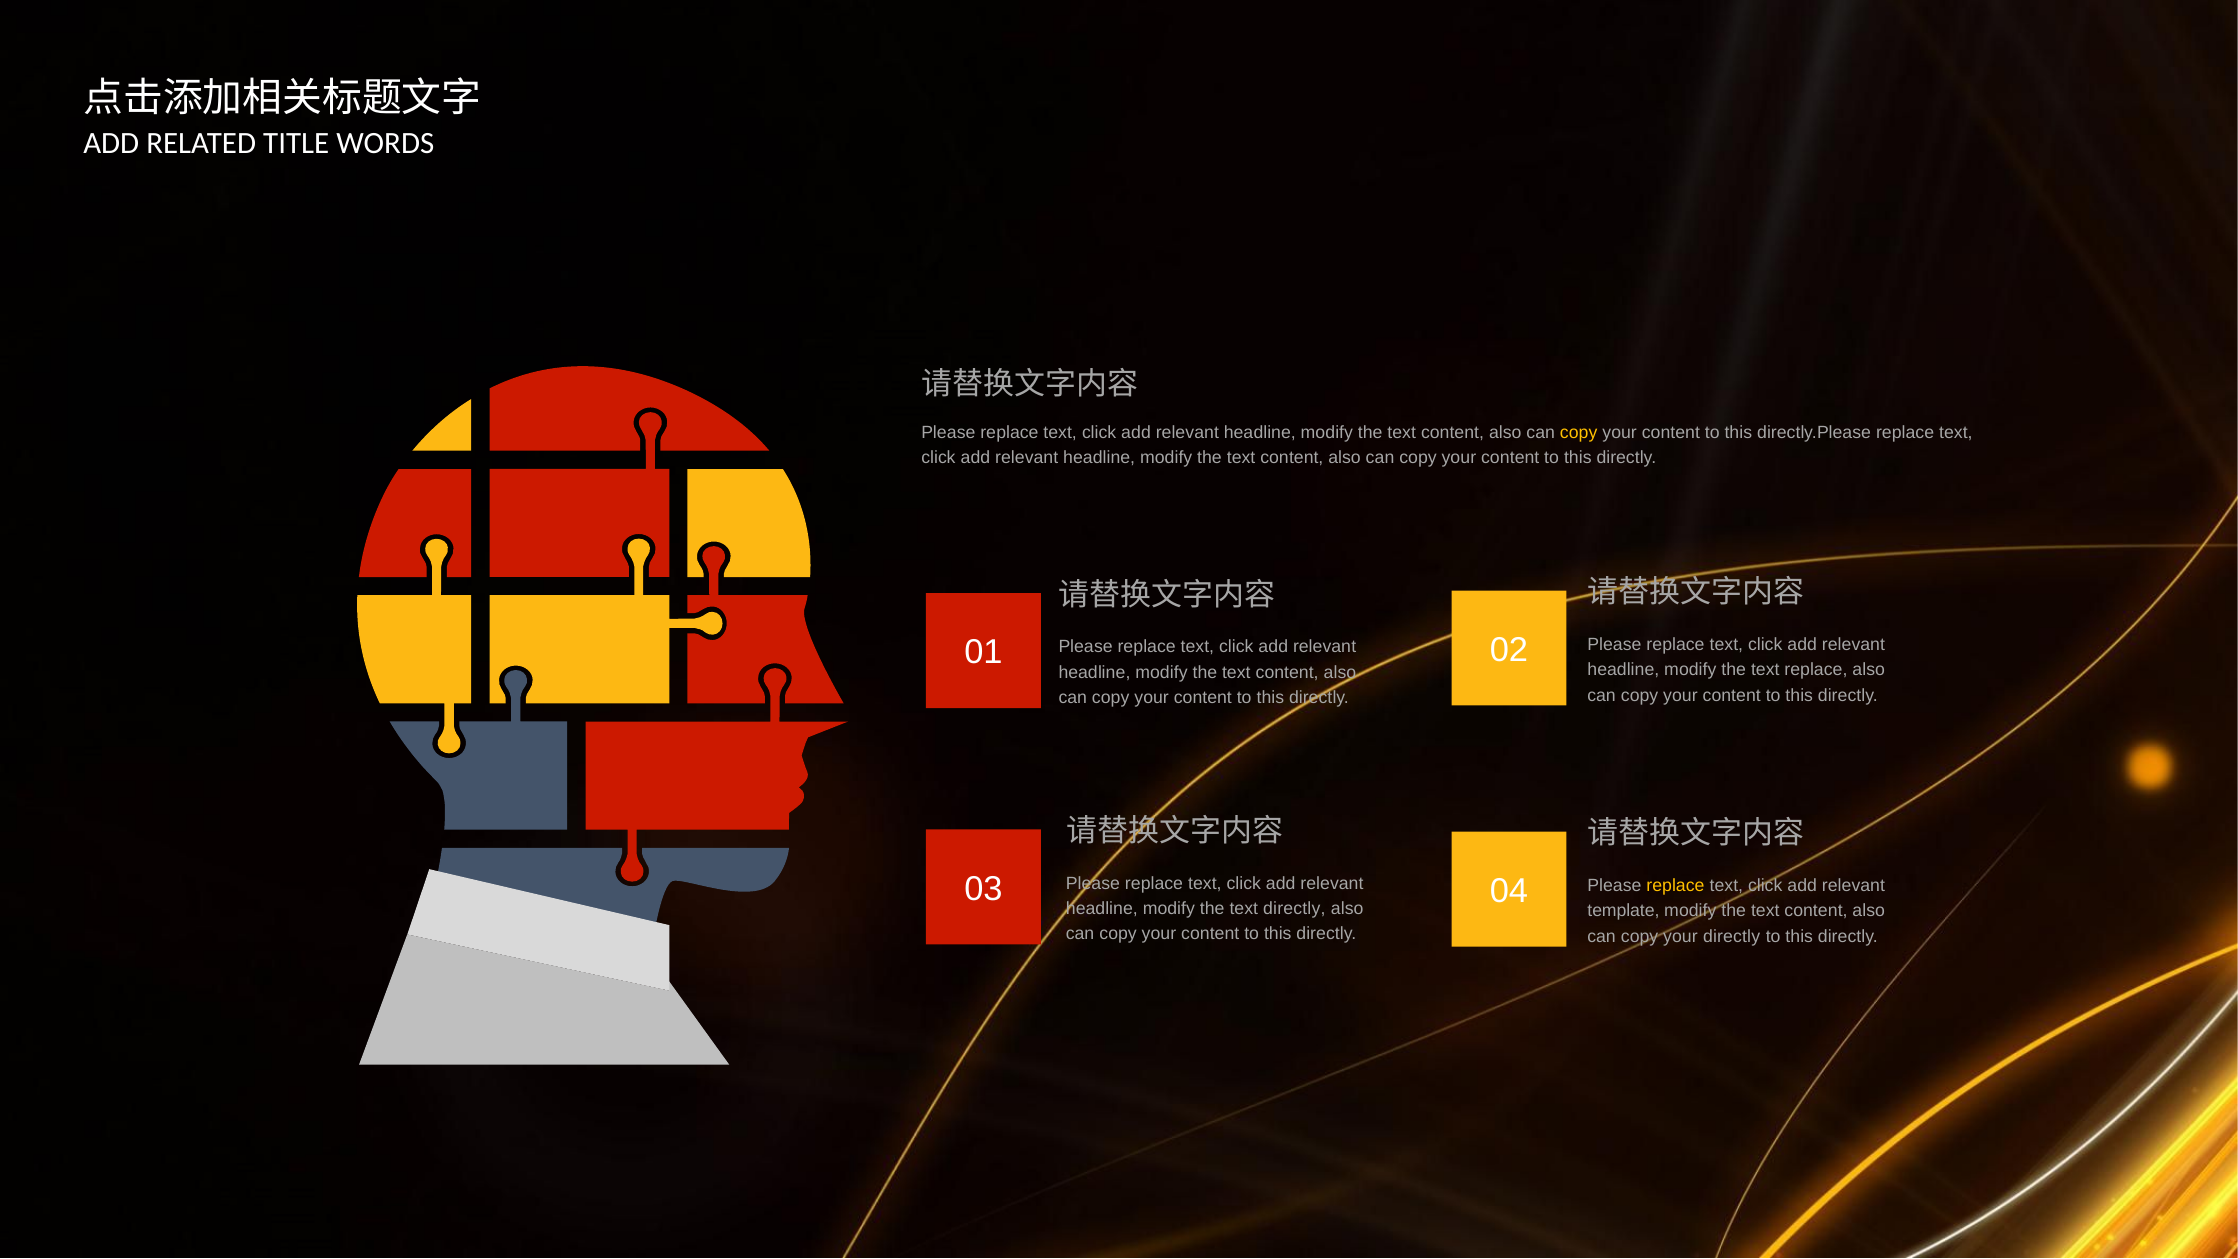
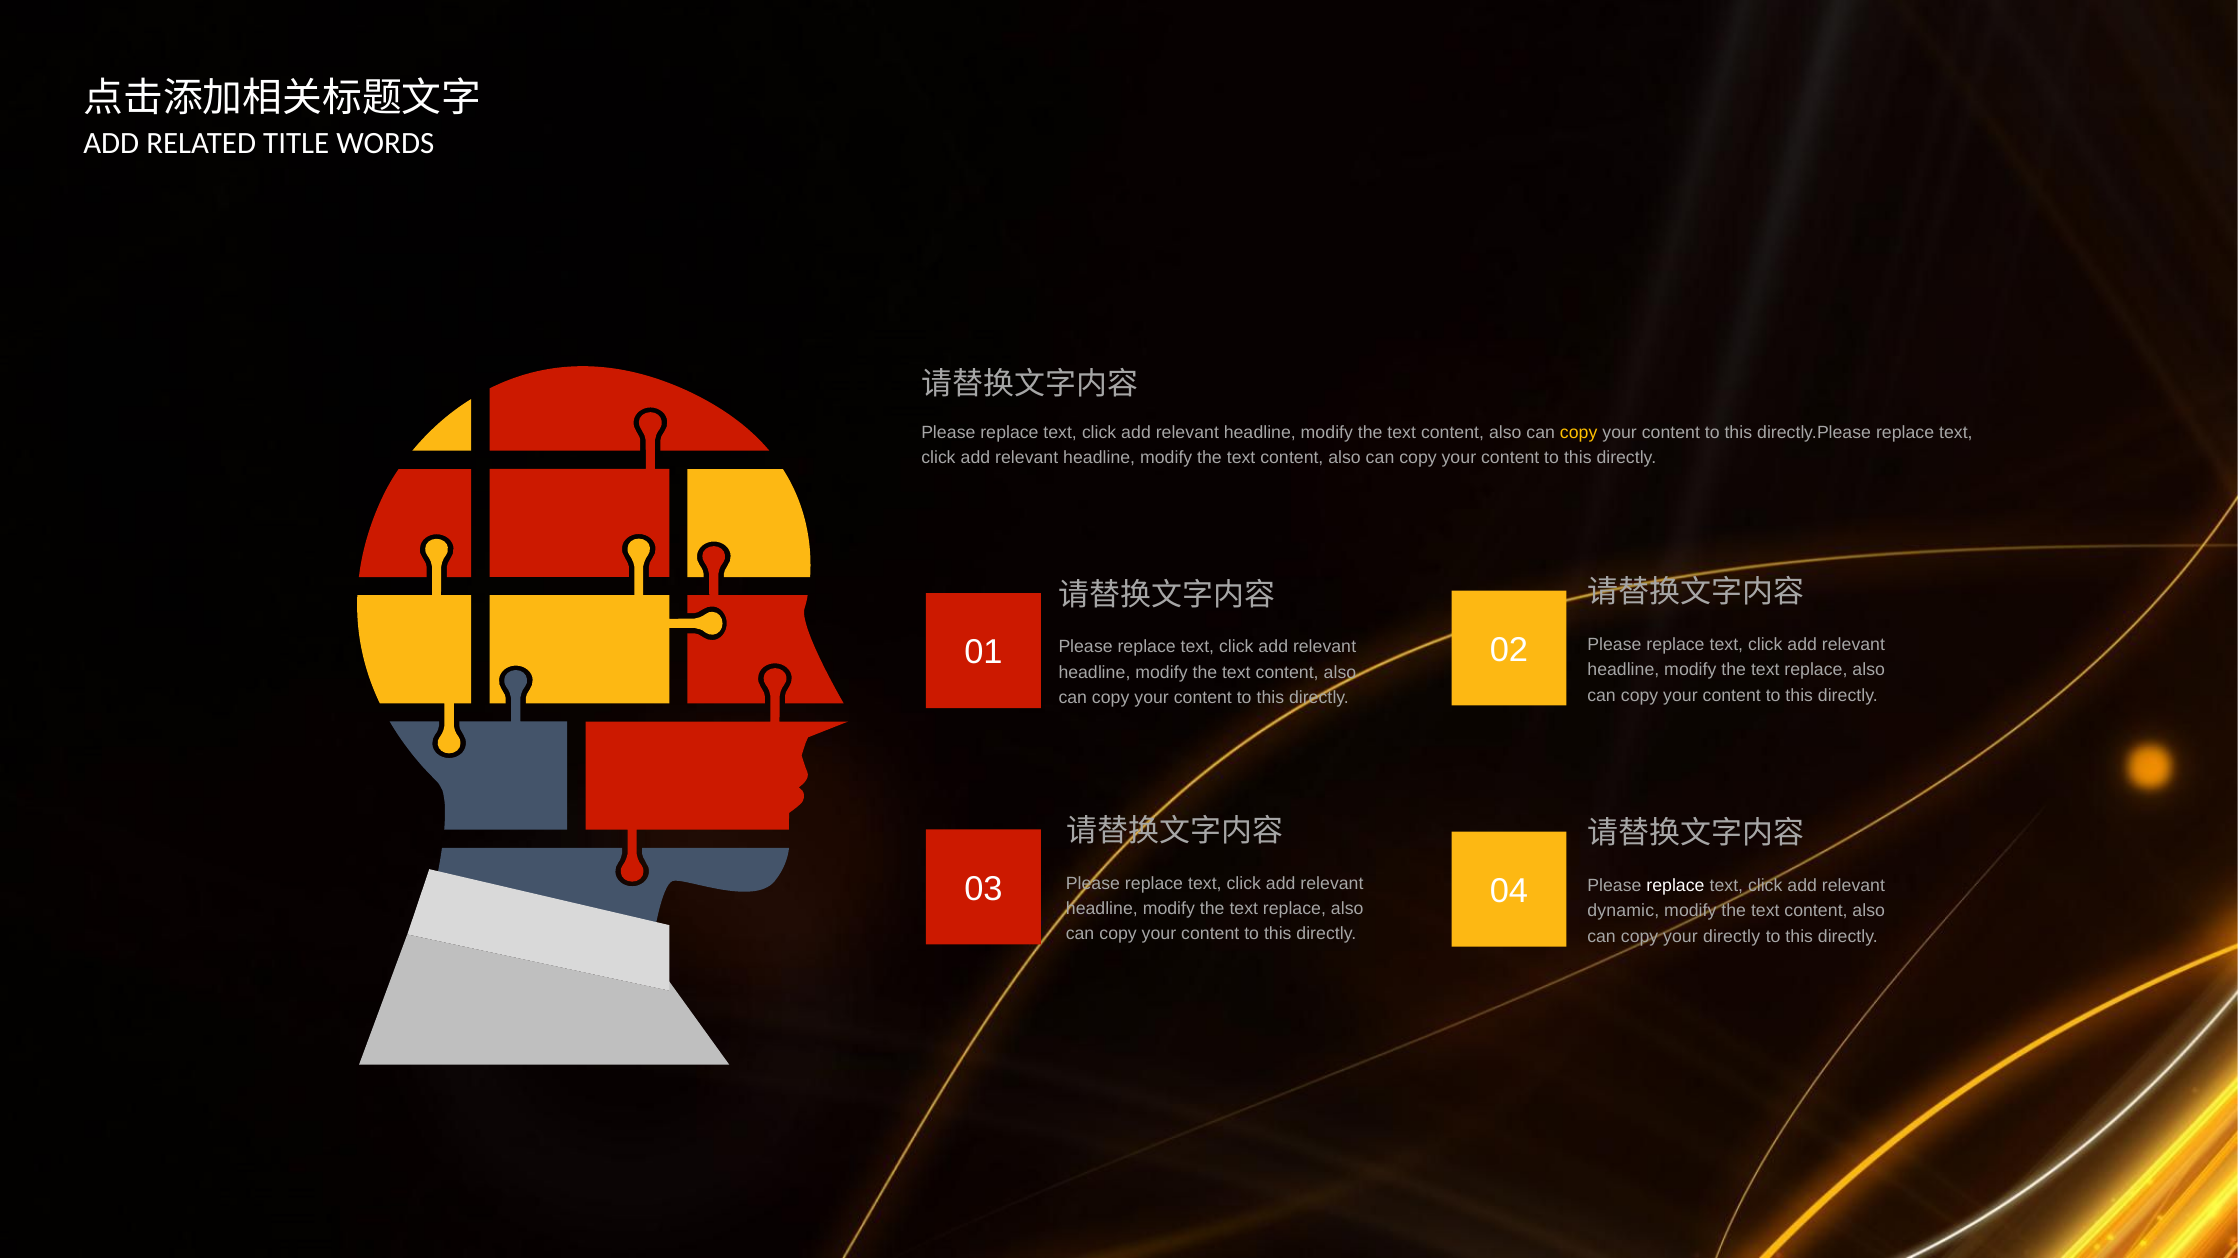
replace at (1675, 886) colour: yellow -> white
directly at (1294, 909): directly -> replace
template: template -> dynamic
